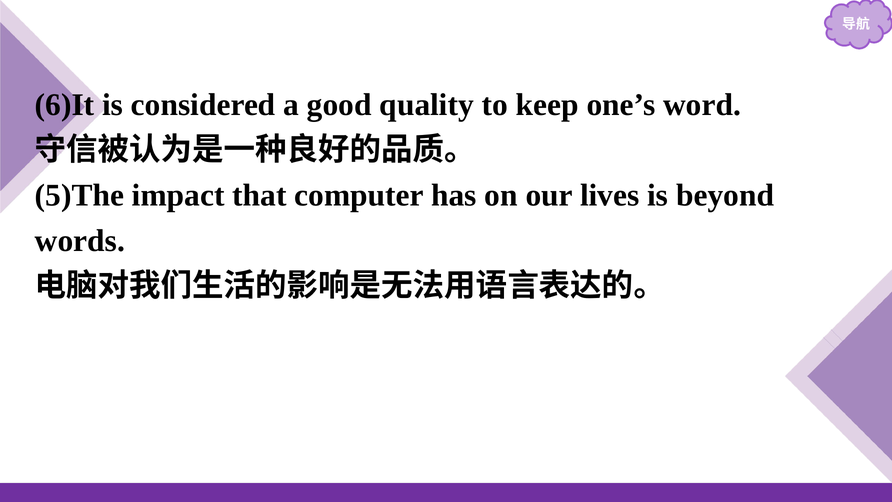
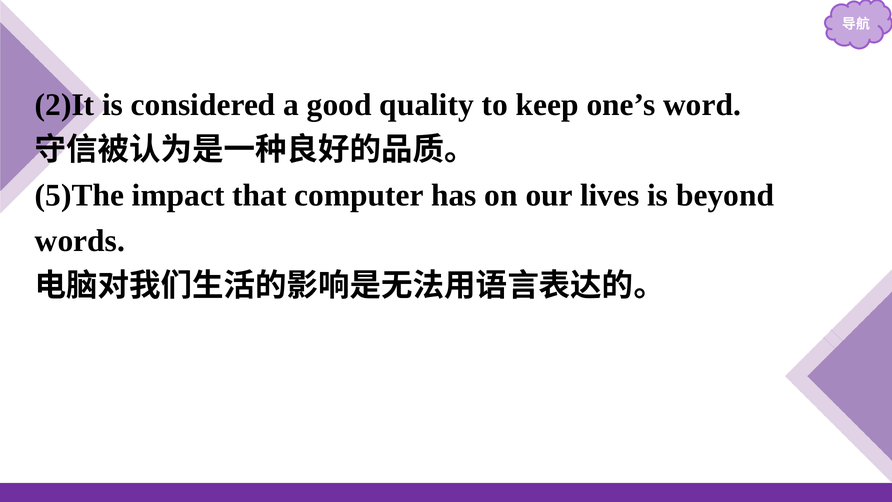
6)It: 6)It -> 2)It
